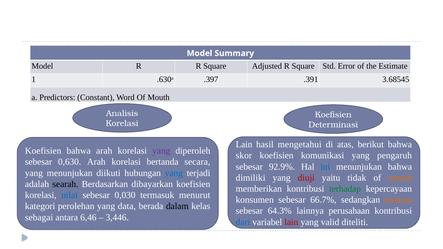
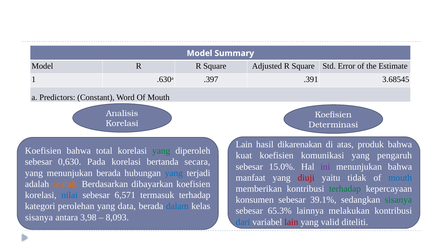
mengetahui: mengetahui -> dikarenakan
berikut: berikut -> produk
bahwa arah: arah -> total
yang at (161, 151) colour: purple -> green
skor: skor -> kuat
0,630 Arah: Arah -> Pada
92.9%: 92.9% -> 15.0%
ini colour: blue -> purple
menunjukan diikuti: diikuti -> berada
dimiliki: dimiliki -> manfaat
mouth at (400, 178) colour: orange -> blue
searah colour: black -> orange
0,030: 0,030 -> 6,571
termasuk menurut: menurut -> terhadap
66.7%: 66.7% -> 39.1%
sisanya at (398, 200) colour: orange -> green
dalam colour: black -> blue
64.3%: 64.3% -> 65.3%
perusahaan: perusahaan -> melakukan
sebagai at (39, 217): sebagai -> sisanya
6,46: 6,46 -> 3,98
3,446: 3,446 -> 8,093
